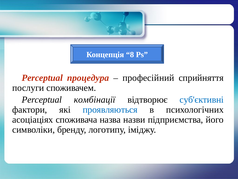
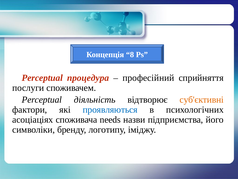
комбінації: комбінації -> діяльність
суб'єктивні colour: blue -> orange
назва: назва -> needs
